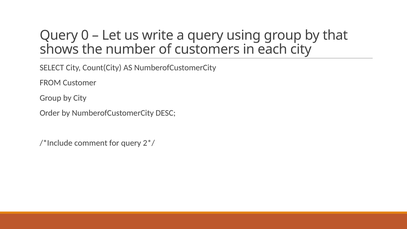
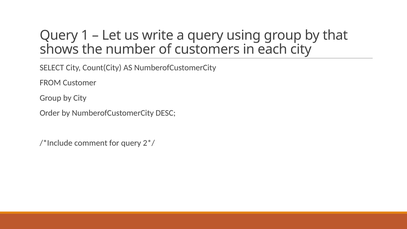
0: 0 -> 1
